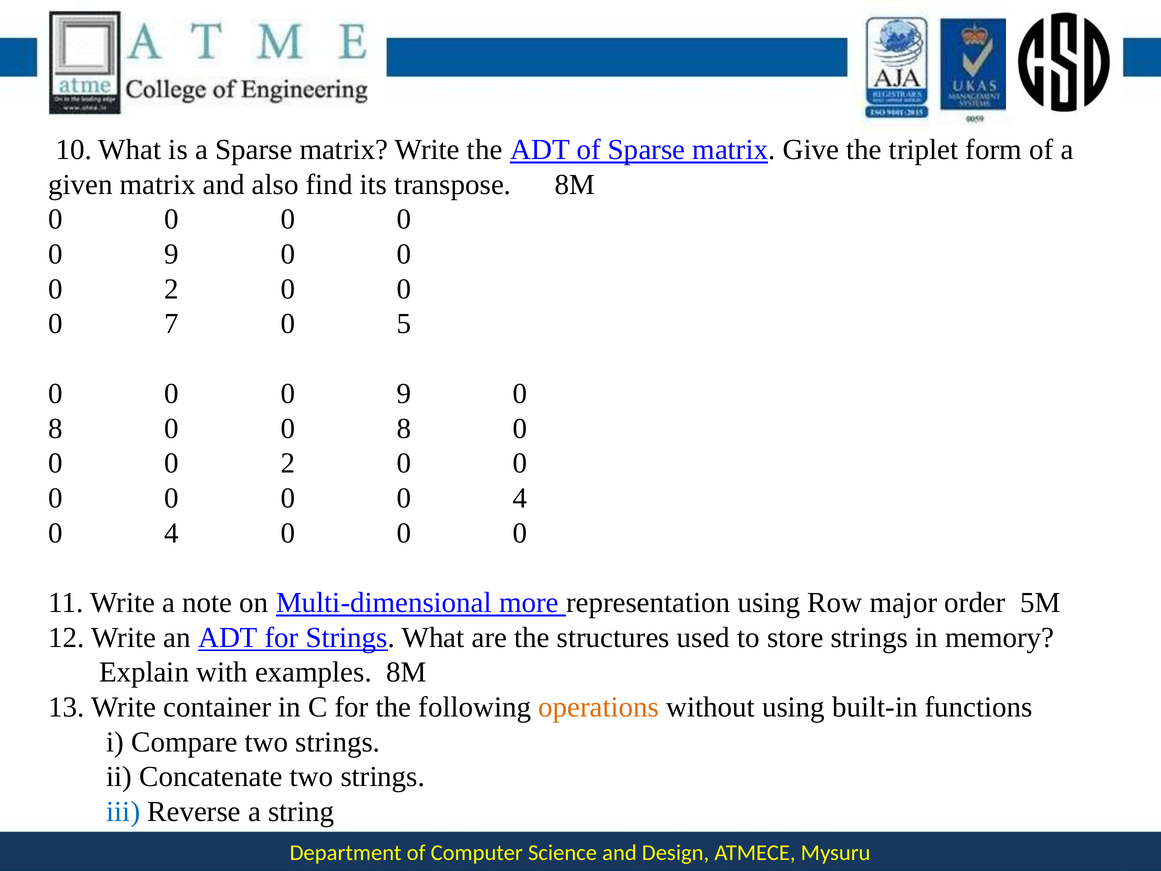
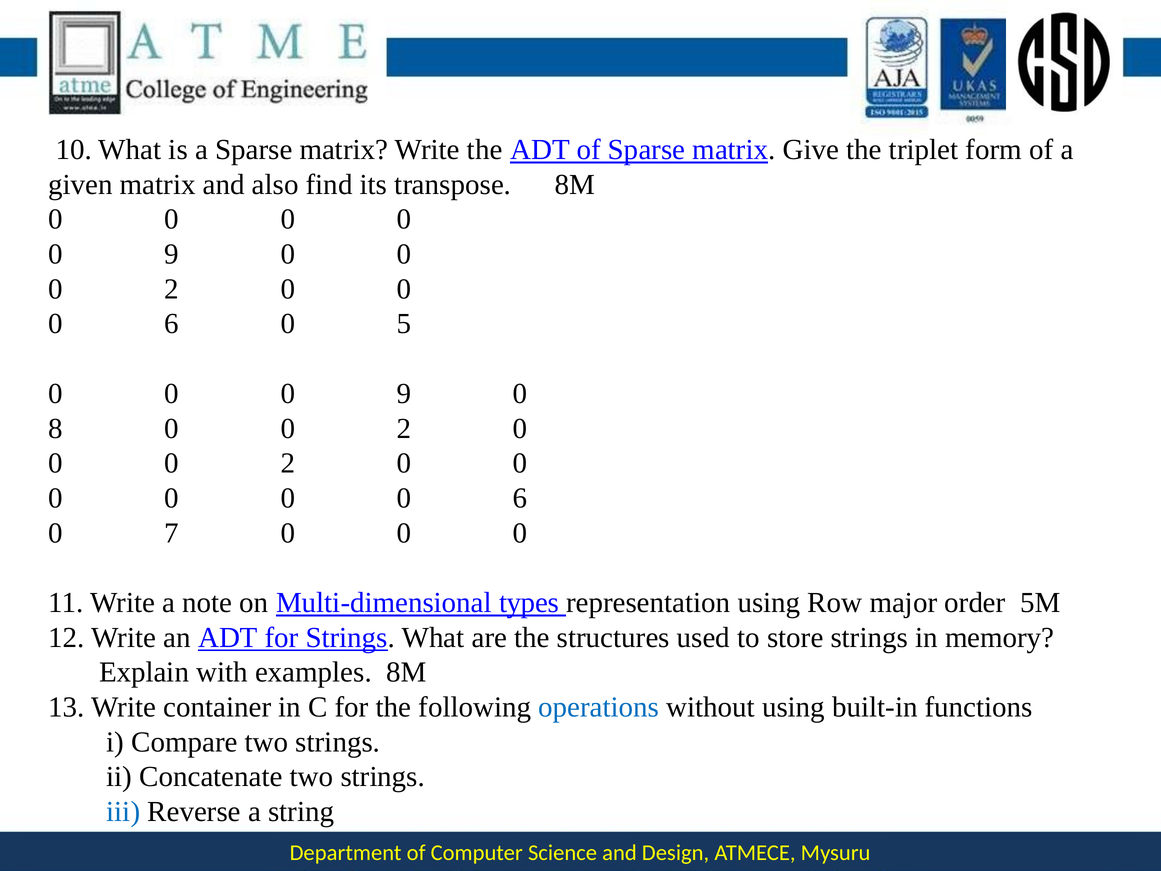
7 at (172, 324): 7 -> 6
8 0 0 8: 8 -> 2
4 at (520, 498): 4 -> 6
4 at (172, 533): 4 -> 7
more: more -> types
operations colour: orange -> blue
